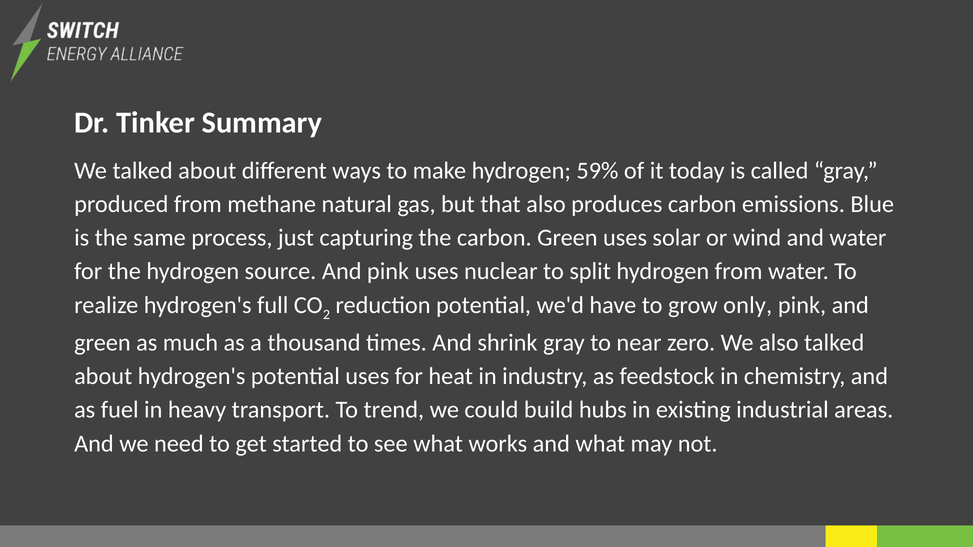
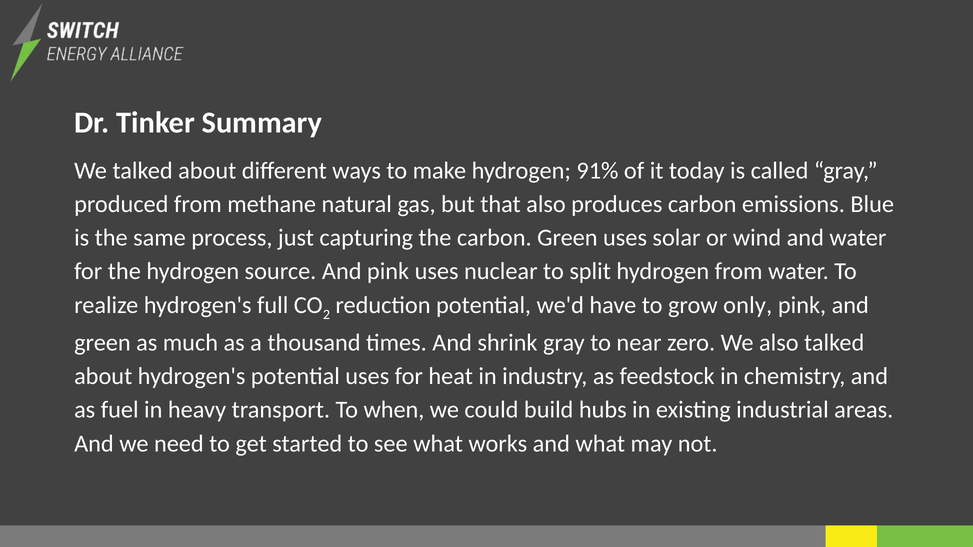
59%: 59% -> 91%
trend: trend -> when
